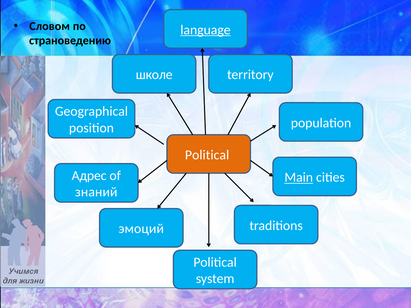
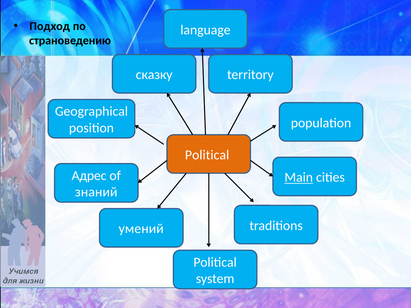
Словом: Словом -> Подход
language underline: present -> none
школе: школе -> сказку
эмоций: эмоций -> умений
